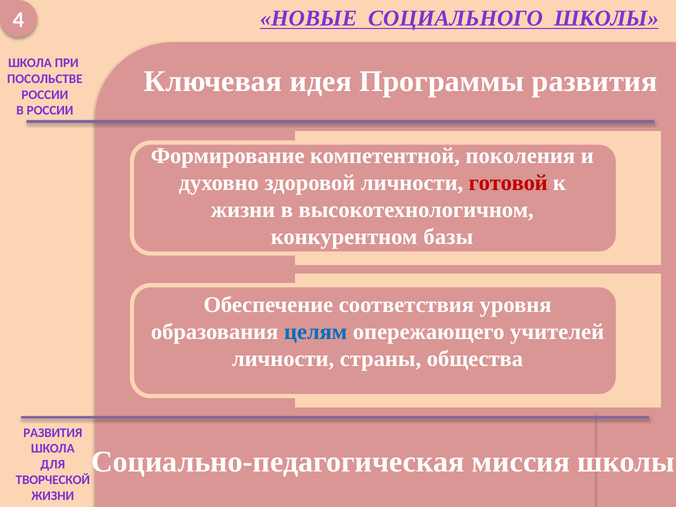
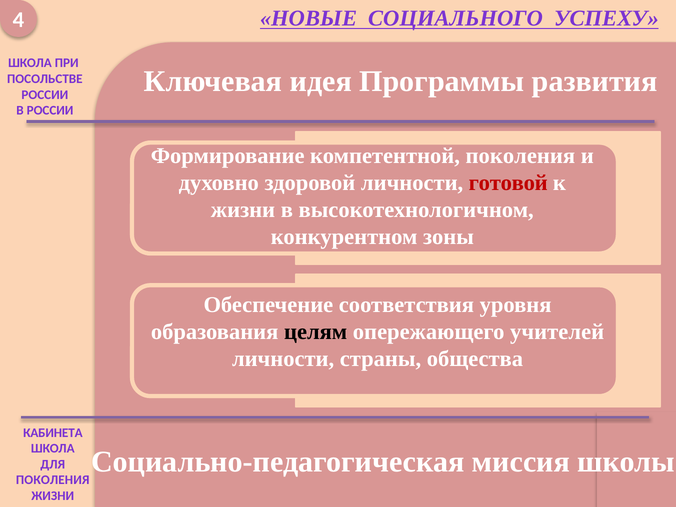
СОЦИАЛЬНОГО ШКОЛЫ: ШКОЛЫ -> УСПЕХУ
базы: базы -> зоны
целям colour: blue -> black
РАЗВИТИЯ at (53, 433): РАЗВИТИЯ -> КАБИНЕТА
ТВОРЧЕСКОЙ at (53, 480): ТВОРЧЕСКОЙ -> ПОКОЛЕНИЯ
